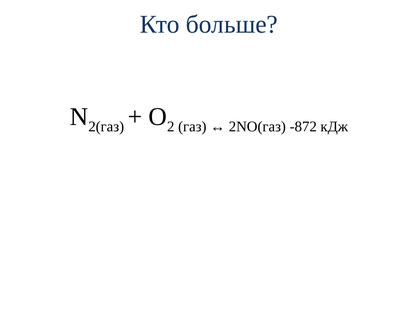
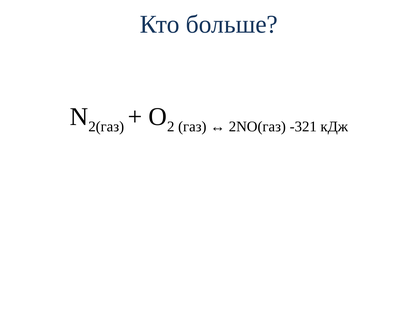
-872: -872 -> -321
